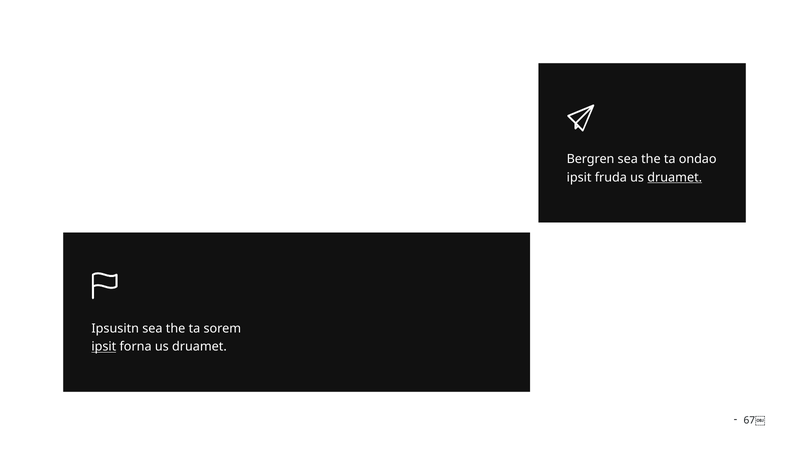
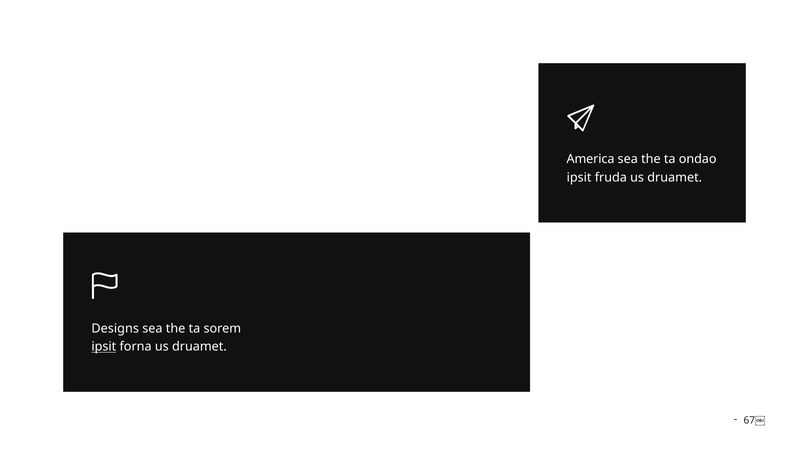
Bergren: Bergren -> America
druamet at (675, 177) underline: present -> none
Ipsusitn: Ipsusitn -> Designs
